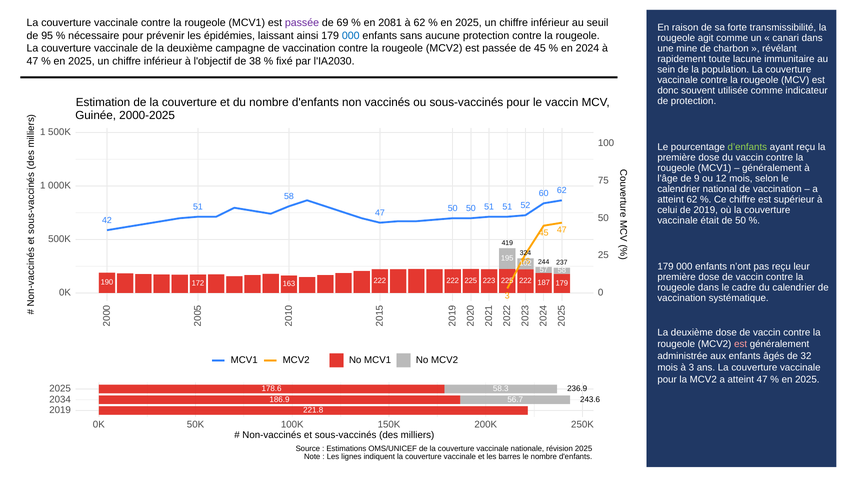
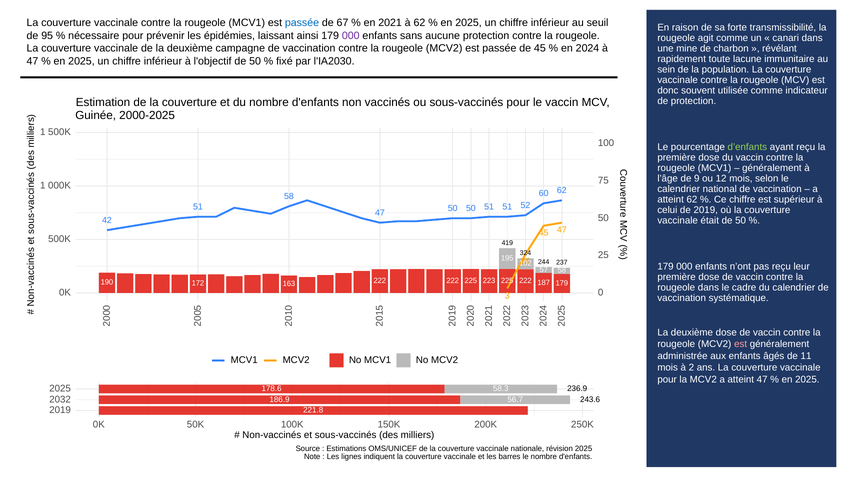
passée at (302, 23) colour: purple -> blue
69: 69 -> 67
2081: 2081 -> 2021
000 at (351, 36) colour: blue -> purple
l'objectif de 38: 38 -> 50
32: 32 -> 11
à 3: 3 -> 2
2034: 2034 -> 2032
